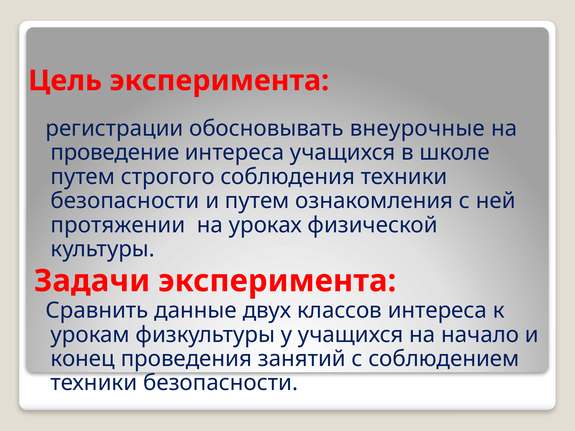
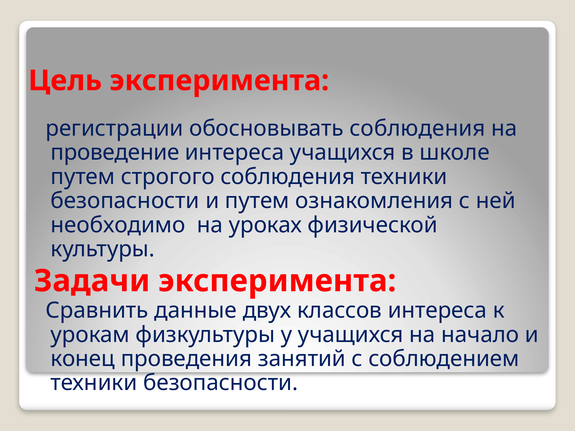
обосновывать внеурочные: внеурочные -> соблюдения
протяжении: протяжении -> необходимо
